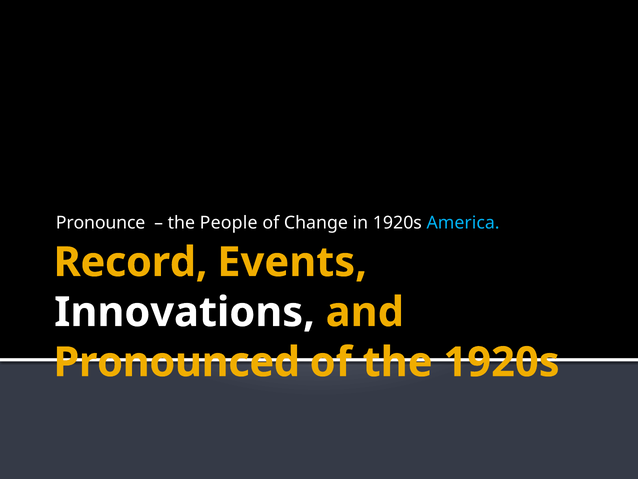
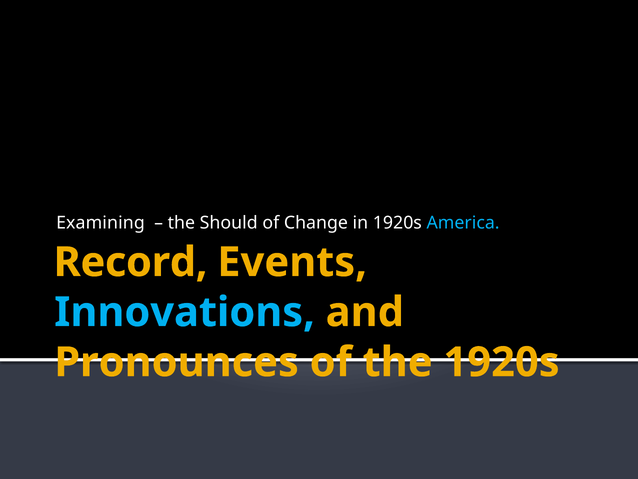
Pronounce: Pronounce -> Examining
People: People -> Should
Innovations colour: white -> light blue
Pronounced: Pronounced -> Pronounces
